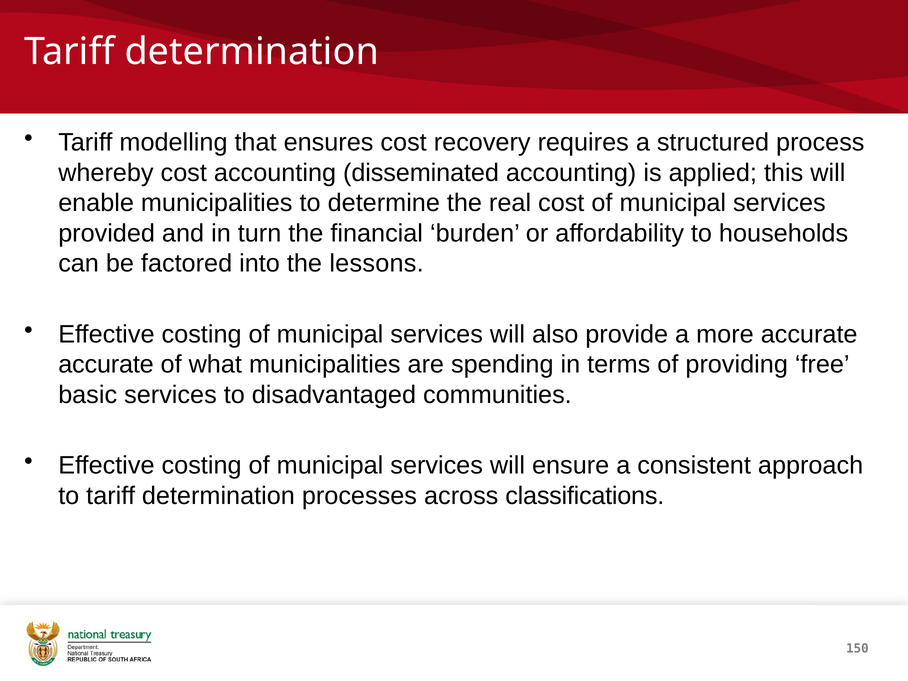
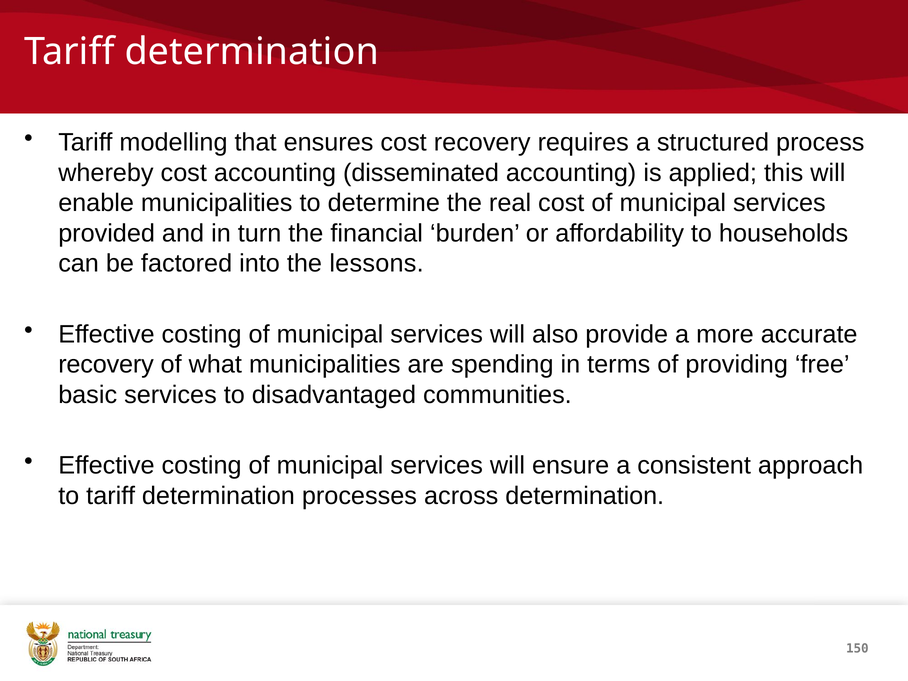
accurate at (106, 365): accurate -> recovery
across classifications: classifications -> determination
